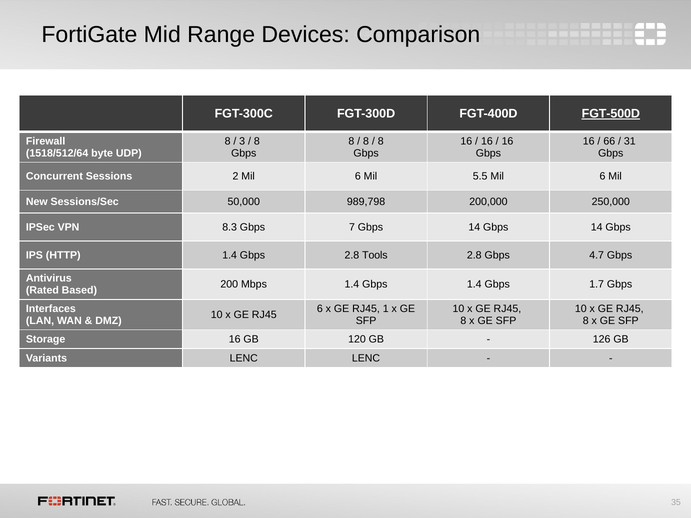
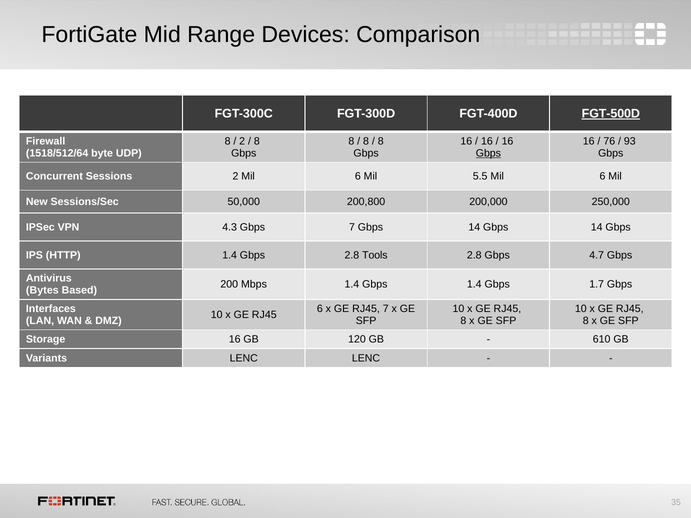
3 at (242, 141): 3 -> 2
66: 66 -> 76
31: 31 -> 93
Gbps at (488, 153) underline: none -> present
989,798: 989,798 -> 200,800
8.3: 8.3 -> 4.3
Rated: Rated -> Bytes
RJ45 1: 1 -> 7
126: 126 -> 610
